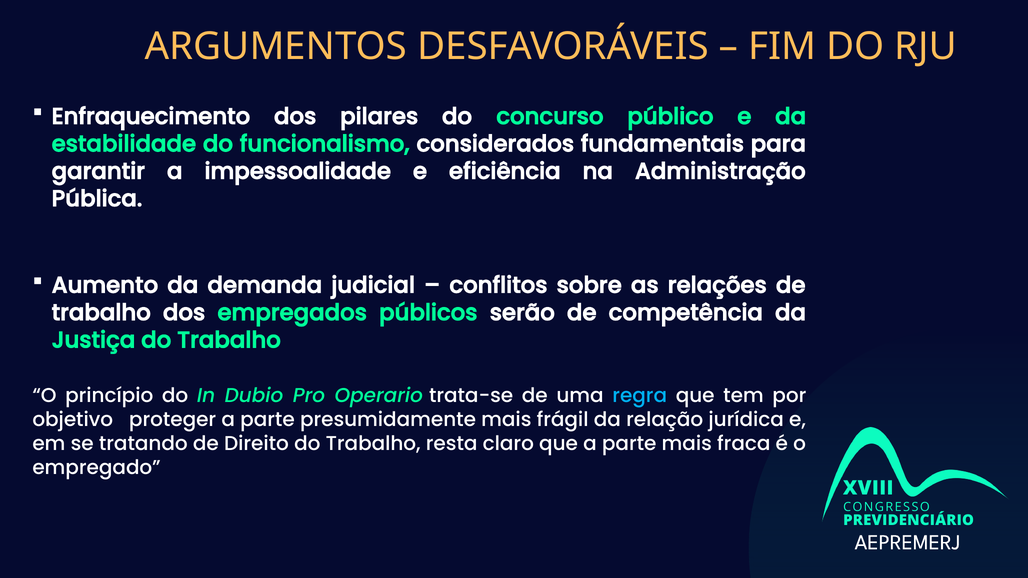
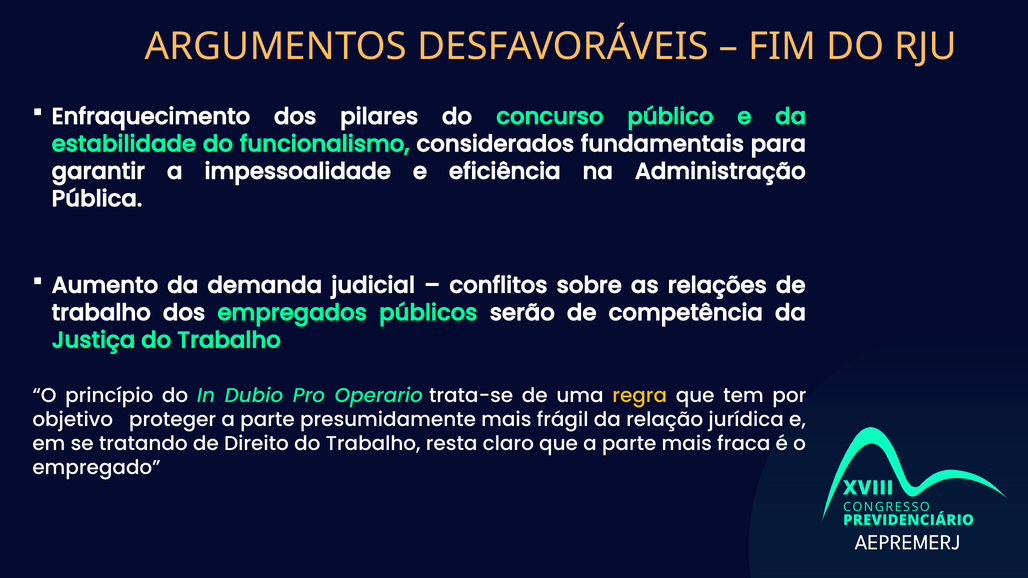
regra colour: light blue -> yellow
